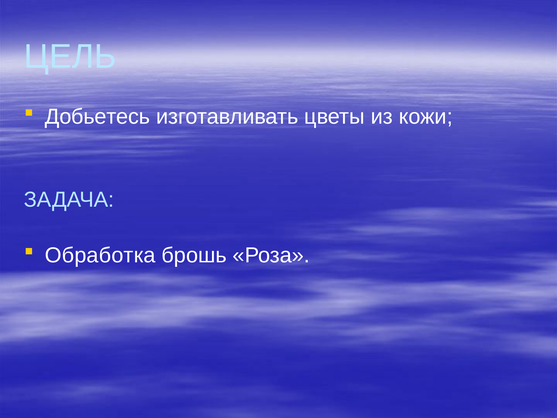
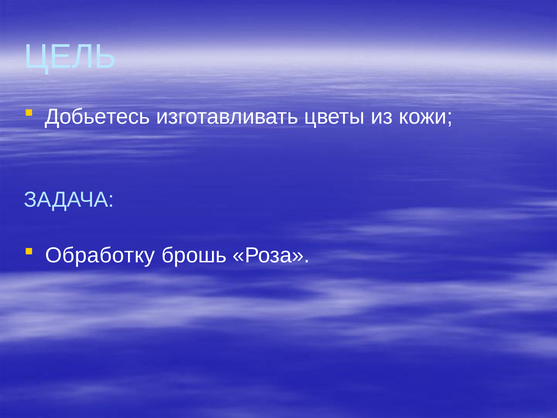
Обработка: Обработка -> Обработку
